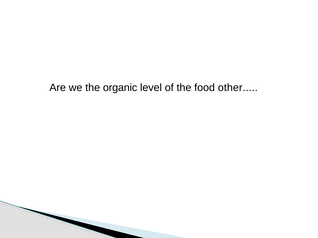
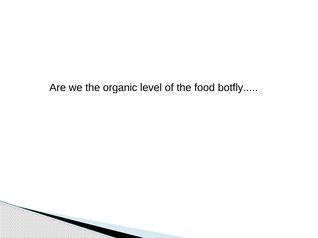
other: other -> botfly
